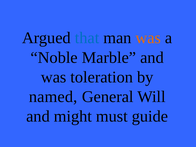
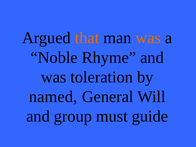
that colour: blue -> orange
Marble: Marble -> Rhyme
might: might -> group
